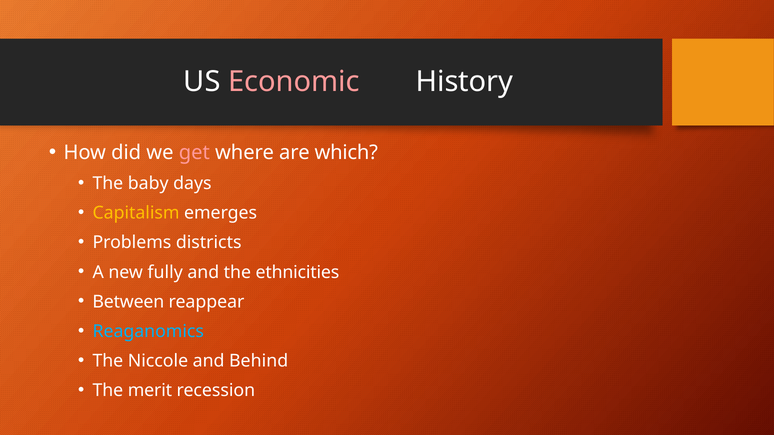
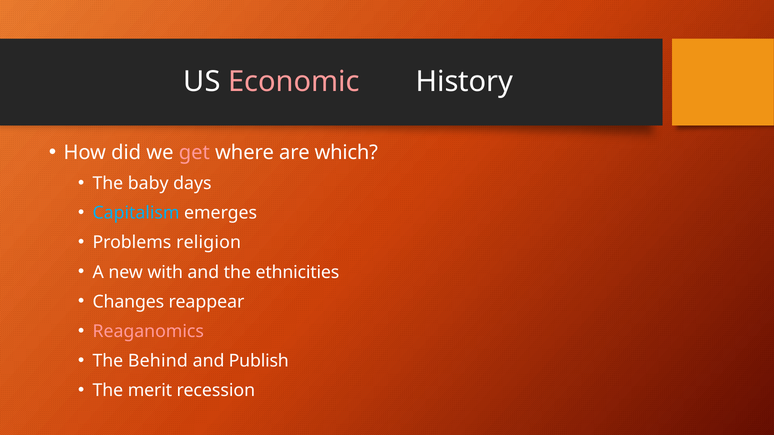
Capitalism colour: yellow -> light blue
districts: districts -> religion
fully: fully -> with
Between: Between -> Changes
Reaganomics colour: light blue -> pink
Niccole: Niccole -> Behind
Behind: Behind -> Publish
